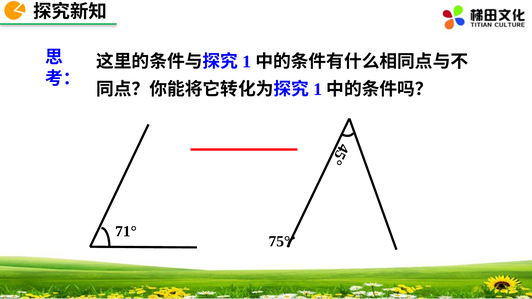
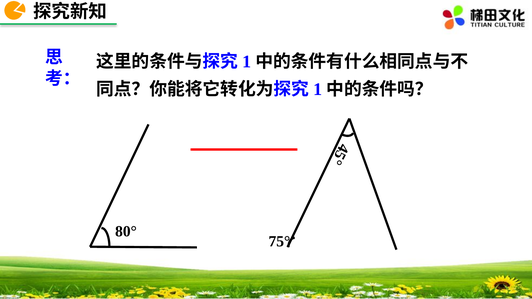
71°: 71° -> 80°
